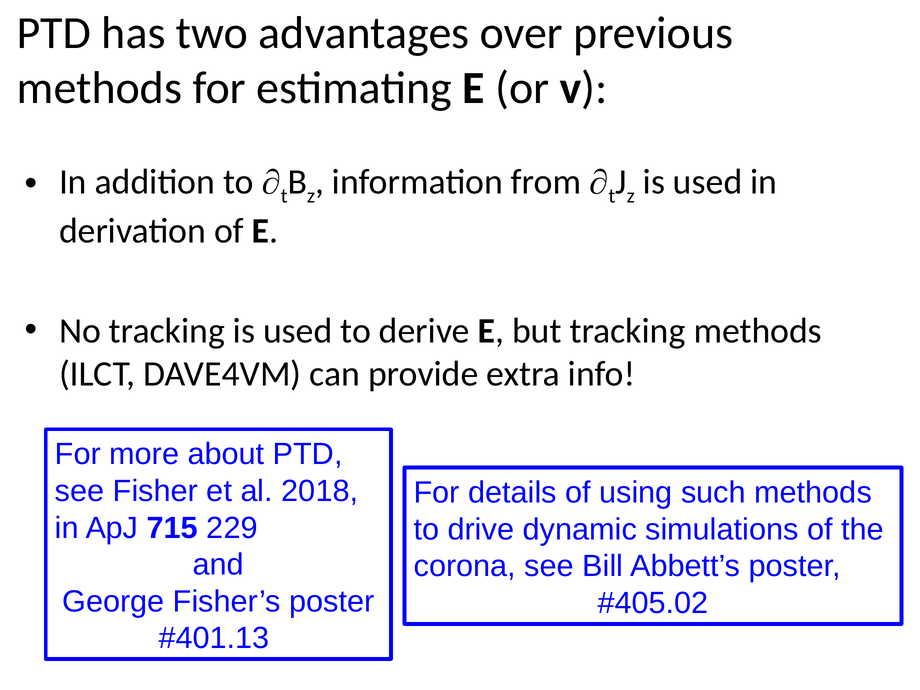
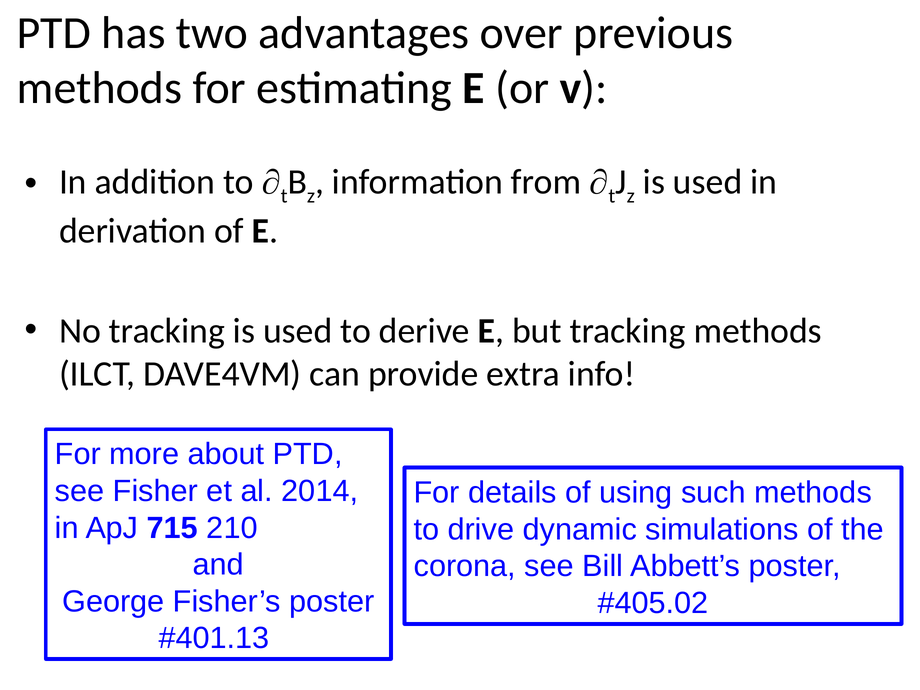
2018: 2018 -> 2014
229: 229 -> 210
